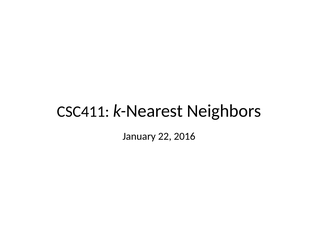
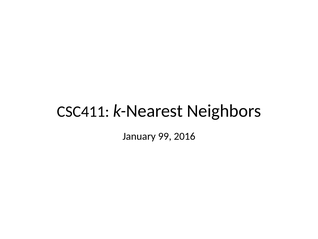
22: 22 -> 99
